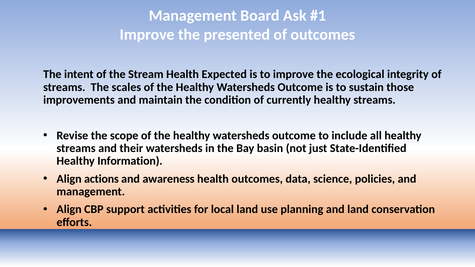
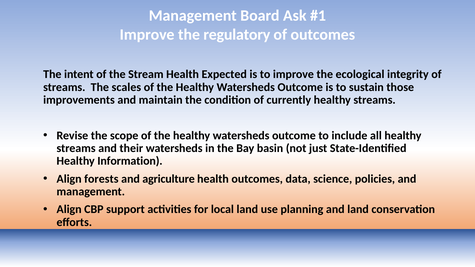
presented: presented -> regulatory
actions: actions -> forests
awareness: awareness -> agriculture
